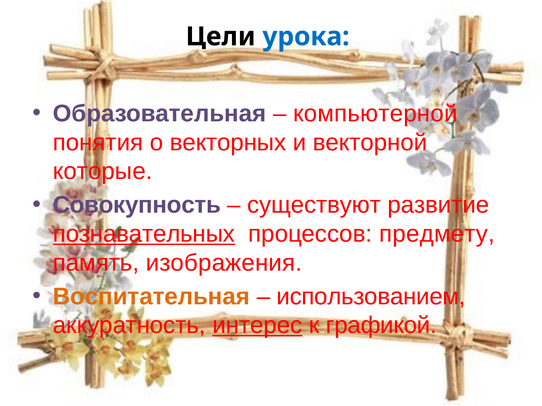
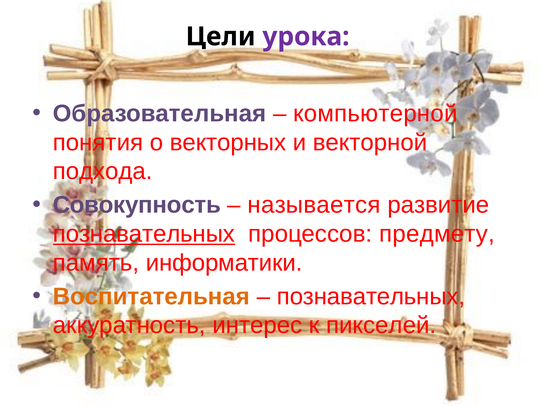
урока colour: blue -> purple
которые: которые -> подхода
существуют: существуют -> называется
изображения: изображения -> информатики
использованием at (371, 297): использованием -> познавательных
интерес underline: present -> none
графикой: графикой -> пикселей
